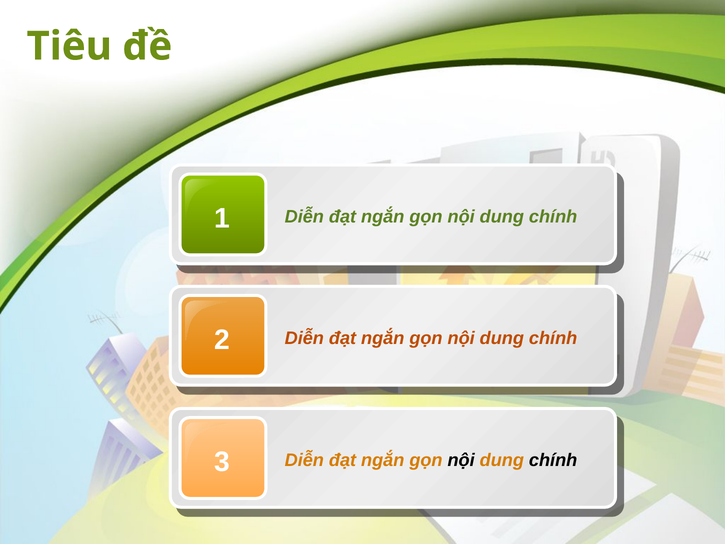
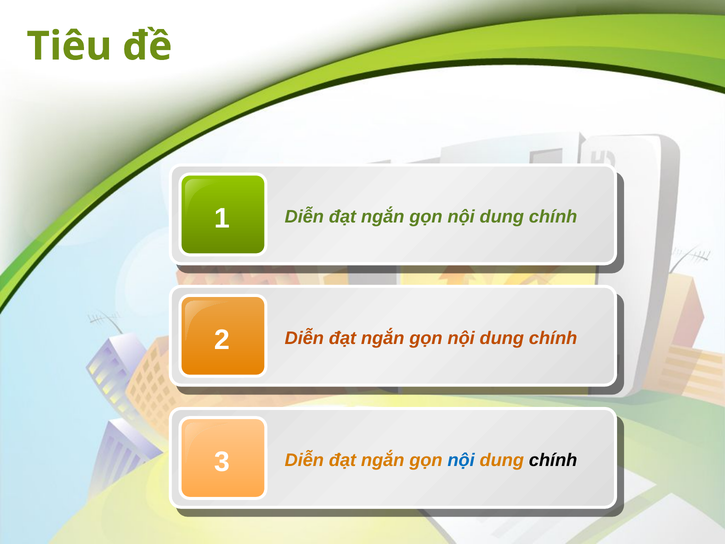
nội at (461, 460) colour: black -> blue
